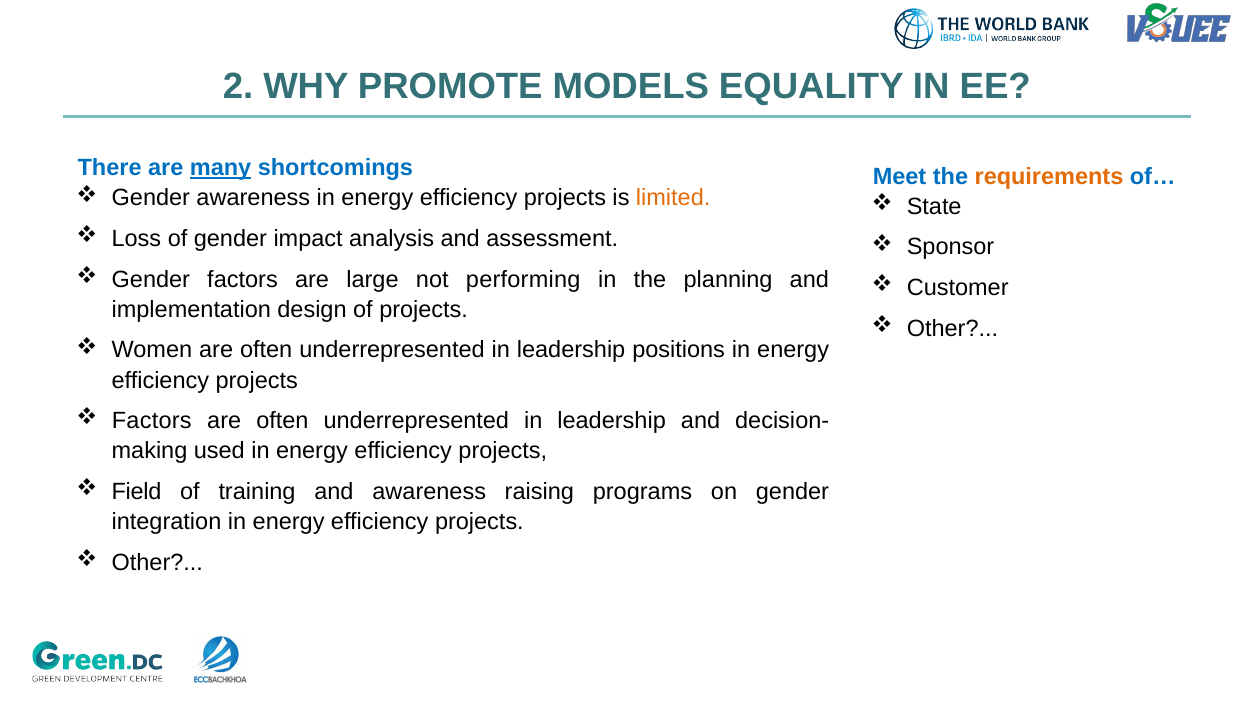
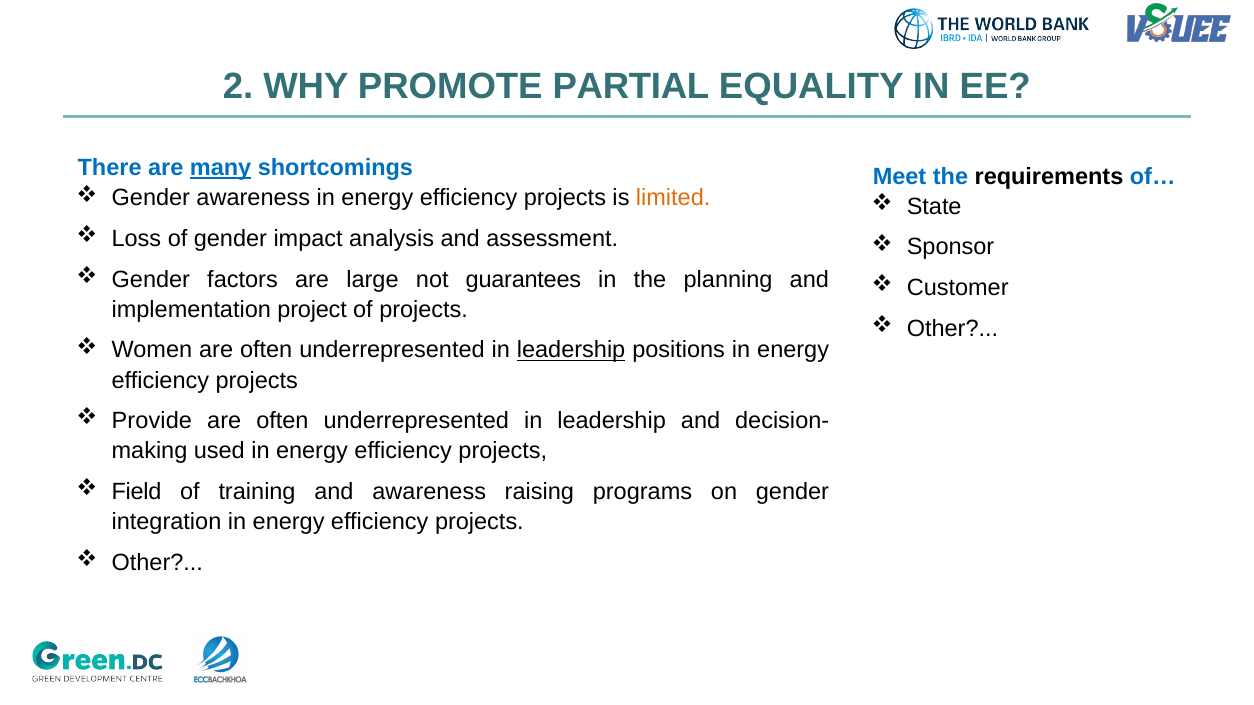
MODELS: MODELS -> PARTIAL
requirements colour: orange -> black
performing: performing -> guarantees
design: design -> project
leadership at (571, 350) underline: none -> present
Factors at (152, 421): Factors -> Provide
